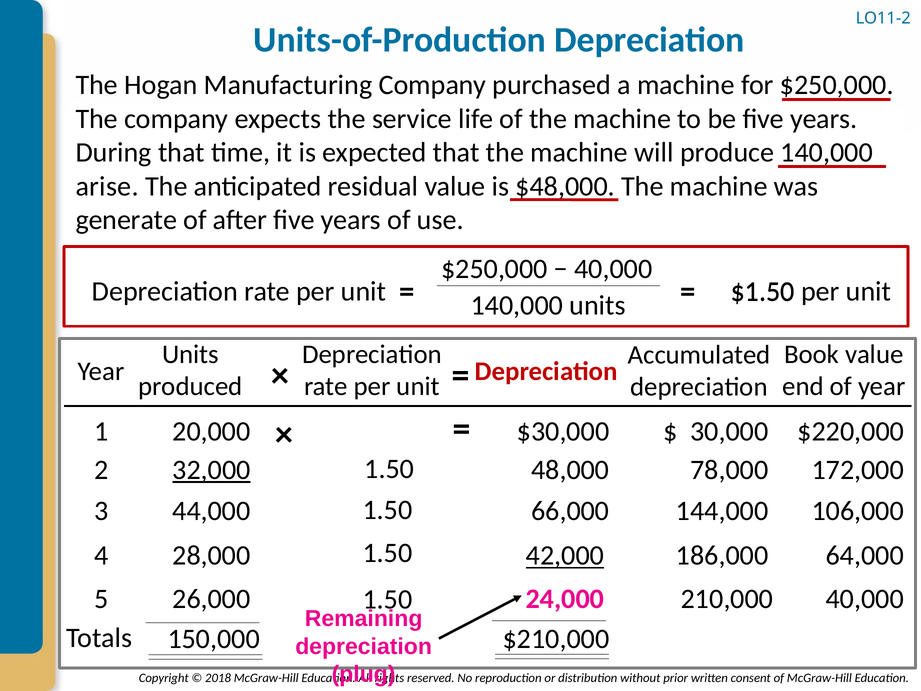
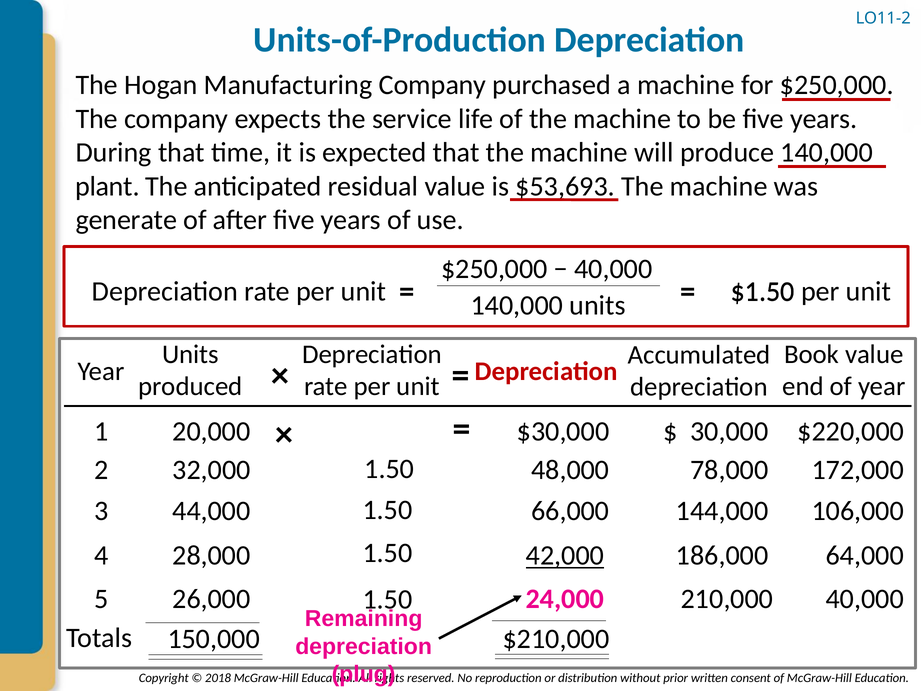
arise: arise -> plant
$48,000: $48,000 -> $53,693
32,000 underline: present -> none
